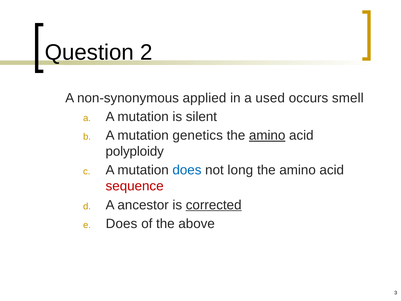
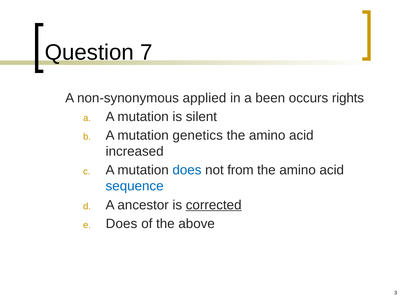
2: 2 -> 7
used: used -> been
smell: smell -> rights
amino at (267, 135) underline: present -> none
polyploidy: polyploidy -> increased
long: long -> from
sequence colour: red -> blue
